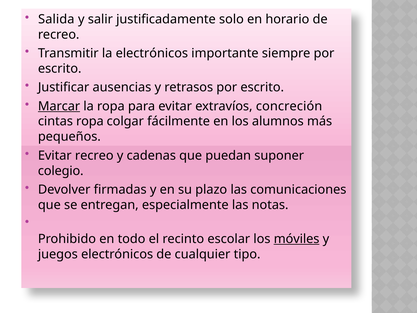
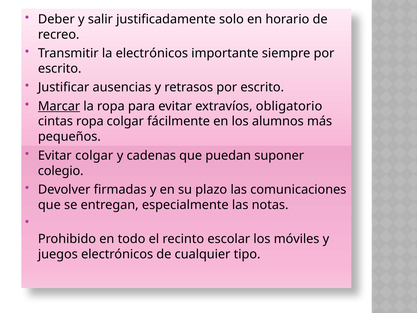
Salida: Salida -> Deber
concreción: concreción -> obligatorio
Evitar recreo: recreo -> colgar
móviles underline: present -> none
